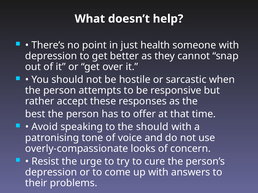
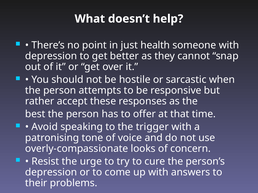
the should: should -> trigger
